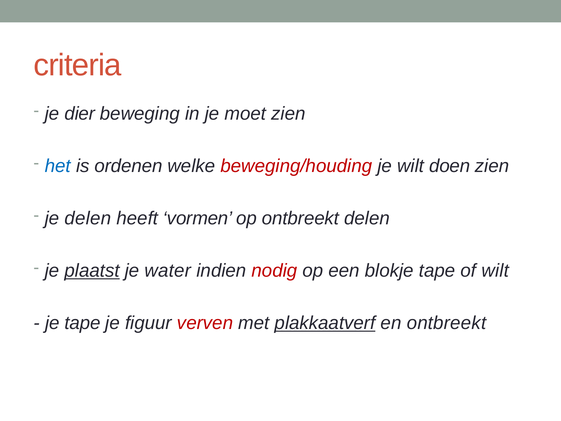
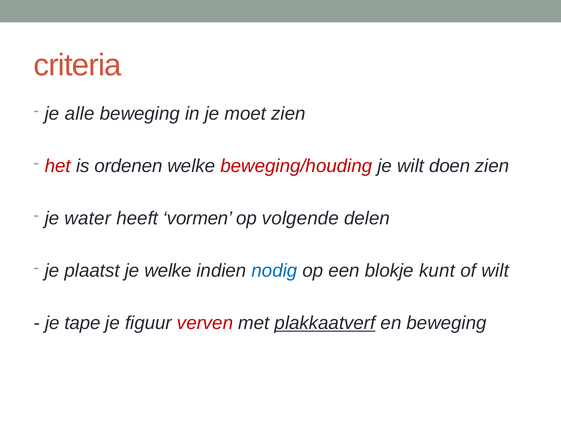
dier: dier -> alle
het colour: blue -> red
je delen: delen -> water
op ontbreekt: ontbreekt -> volgende
plaatst underline: present -> none
je water: water -> welke
nodig colour: red -> blue
blokje tape: tape -> kunt
en ontbreekt: ontbreekt -> beweging
